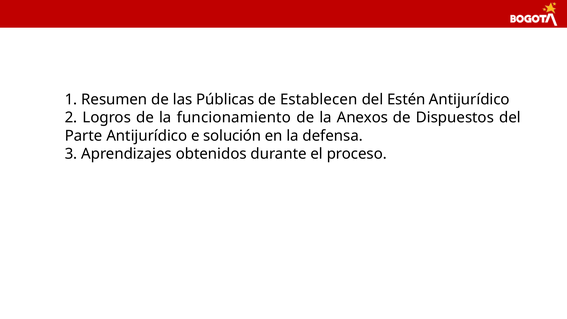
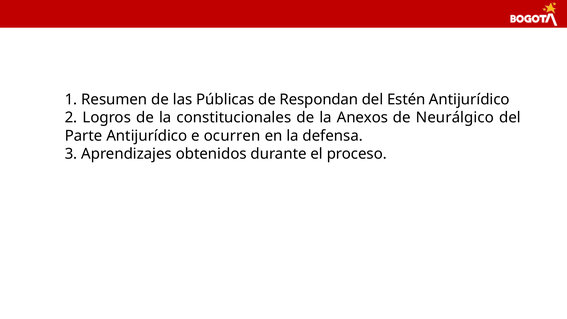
Establecen: Establecen -> Respondan
funcionamiento: funcionamiento -> constitucionales
Dispuestos: Dispuestos -> Neurálgico
solución: solución -> ocurren
